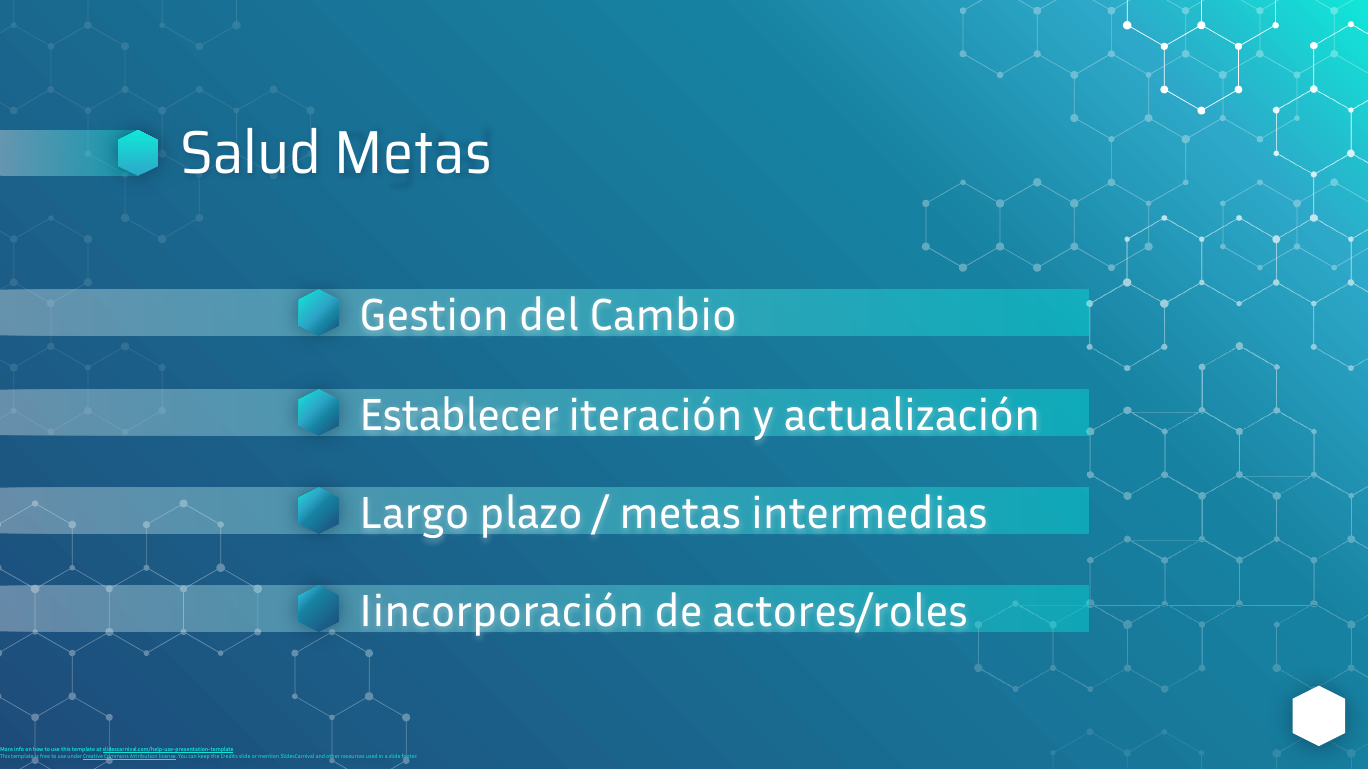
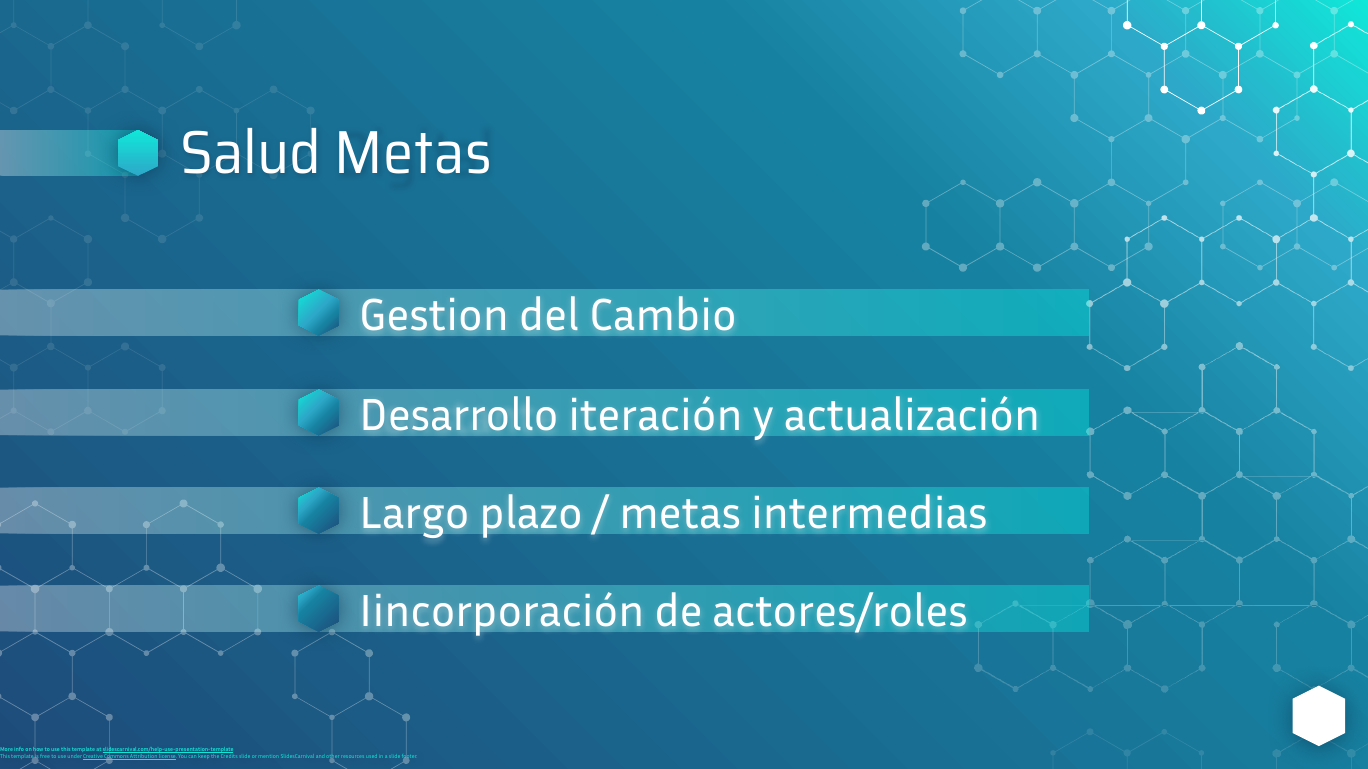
Establecer: Establecer -> Desarrollo
